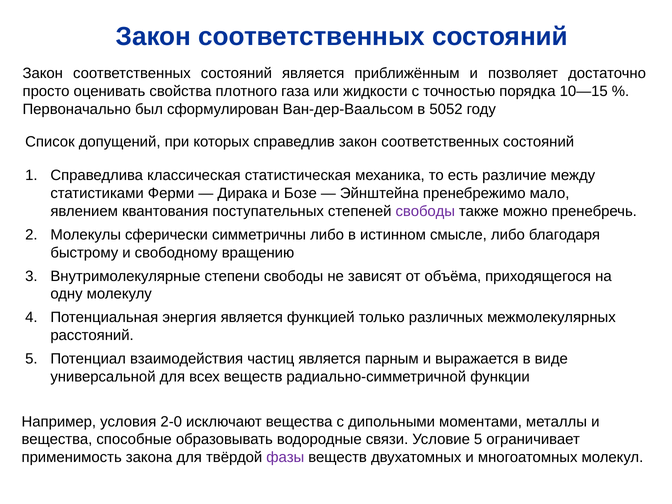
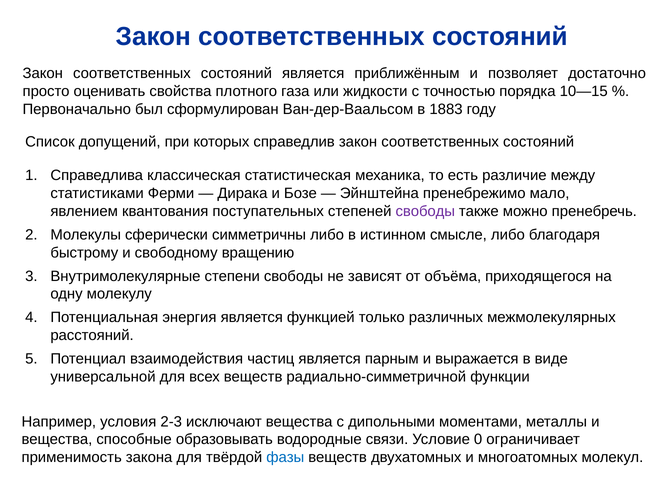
5052: 5052 -> 1883
2-0: 2-0 -> 2-3
Условие 5: 5 -> 0
фазы colour: purple -> blue
